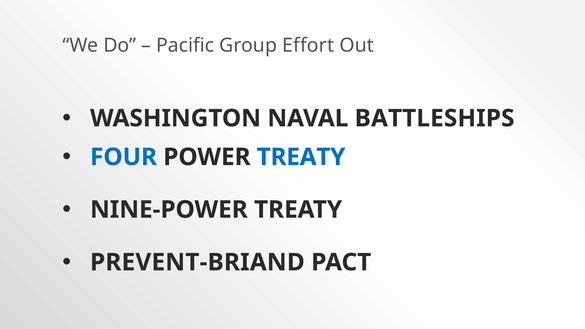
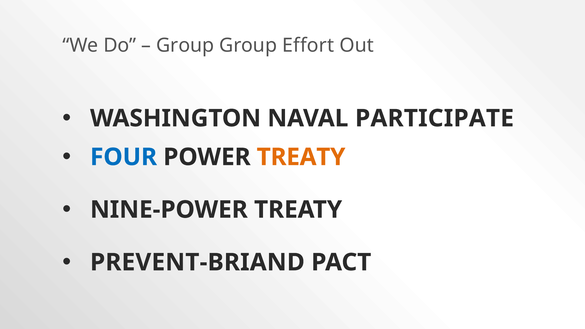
Pacific at (185, 46): Pacific -> Group
BATTLESHIPS: BATTLESHIPS -> PARTICIPATE
TREATY at (301, 157) colour: blue -> orange
